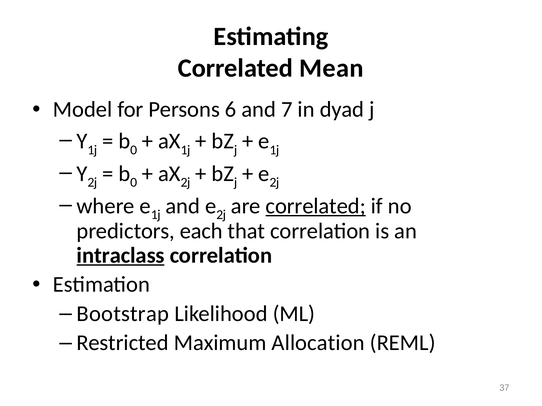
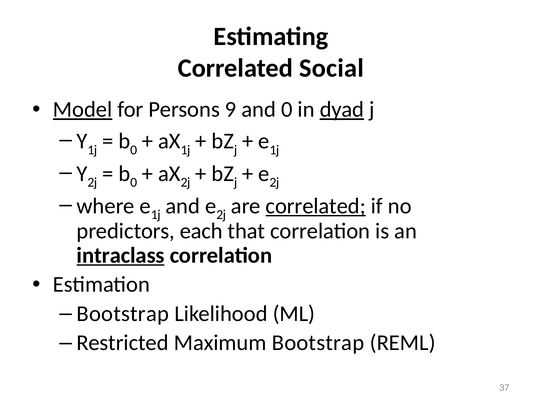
Mean: Mean -> Social
Model underline: none -> present
6: 6 -> 9
and 7: 7 -> 0
dyad underline: none -> present
Maximum Allocation: Allocation -> Bootstrap
